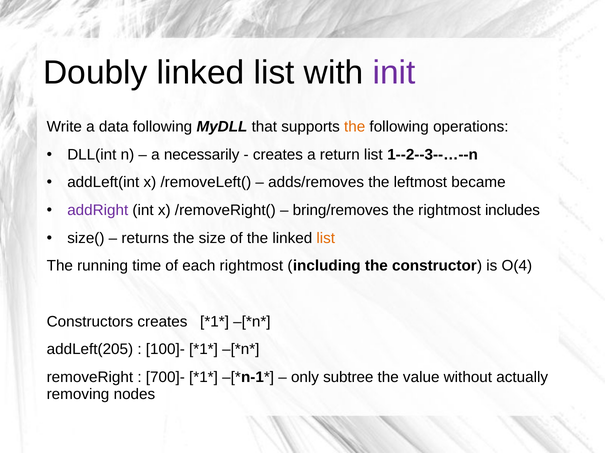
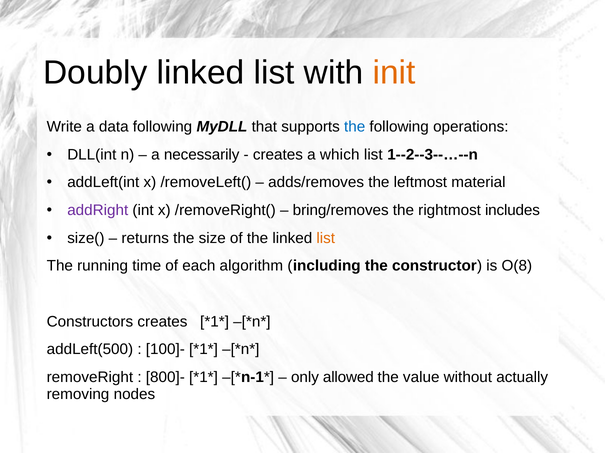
init colour: purple -> orange
the at (355, 127) colour: orange -> blue
return: return -> which
became: became -> material
each rightmost: rightmost -> algorithm
O(4: O(4 -> O(8
addLeft(205: addLeft(205 -> addLeft(500
700]-: 700]- -> 800]-
subtree: subtree -> allowed
